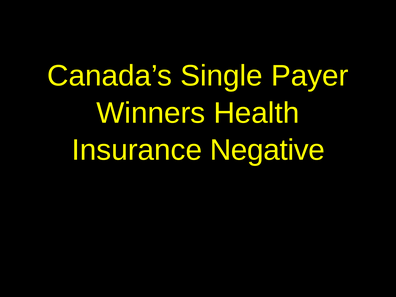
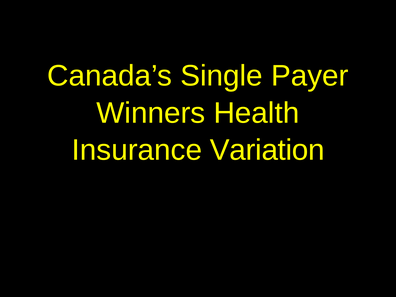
Negative: Negative -> Variation
